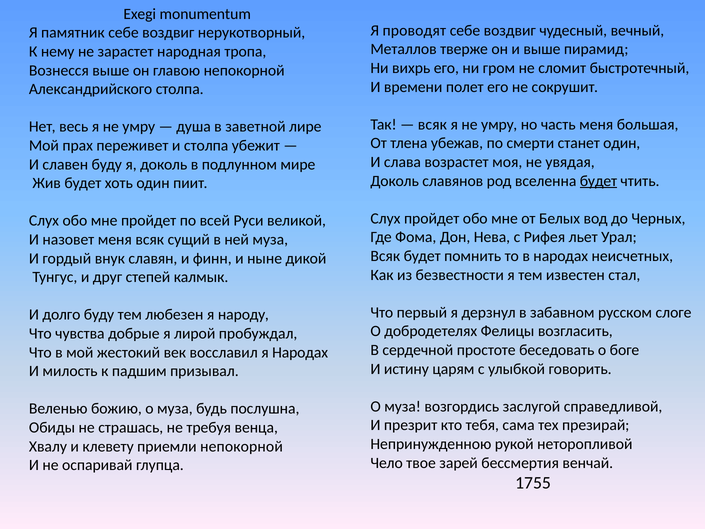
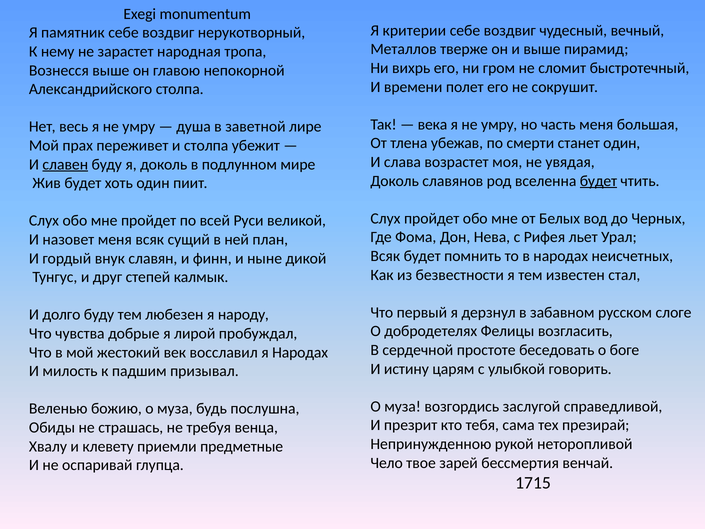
проводят: проводят -> критерии
всяк at (432, 124): всяк -> века
славен underline: none -> present
ней муза: муза -> план
приемли непокорной: непокорной -> предметные
1755: 1755 -> 1715
